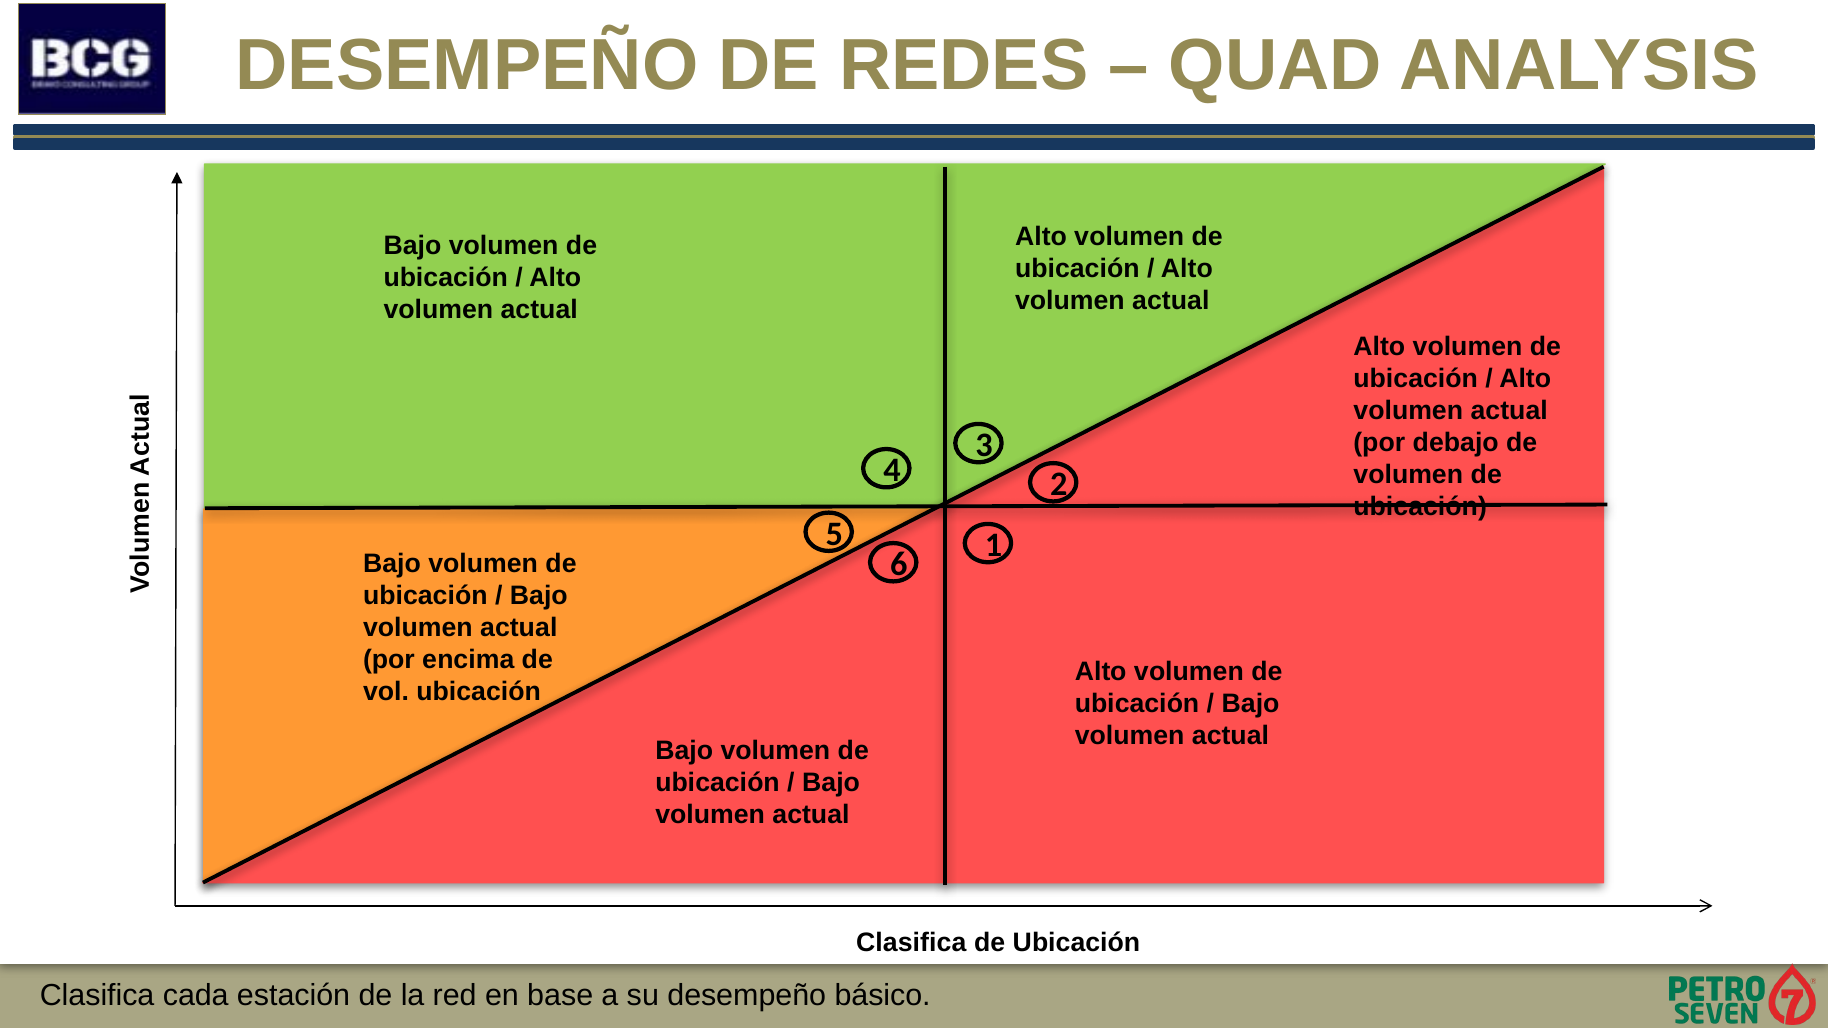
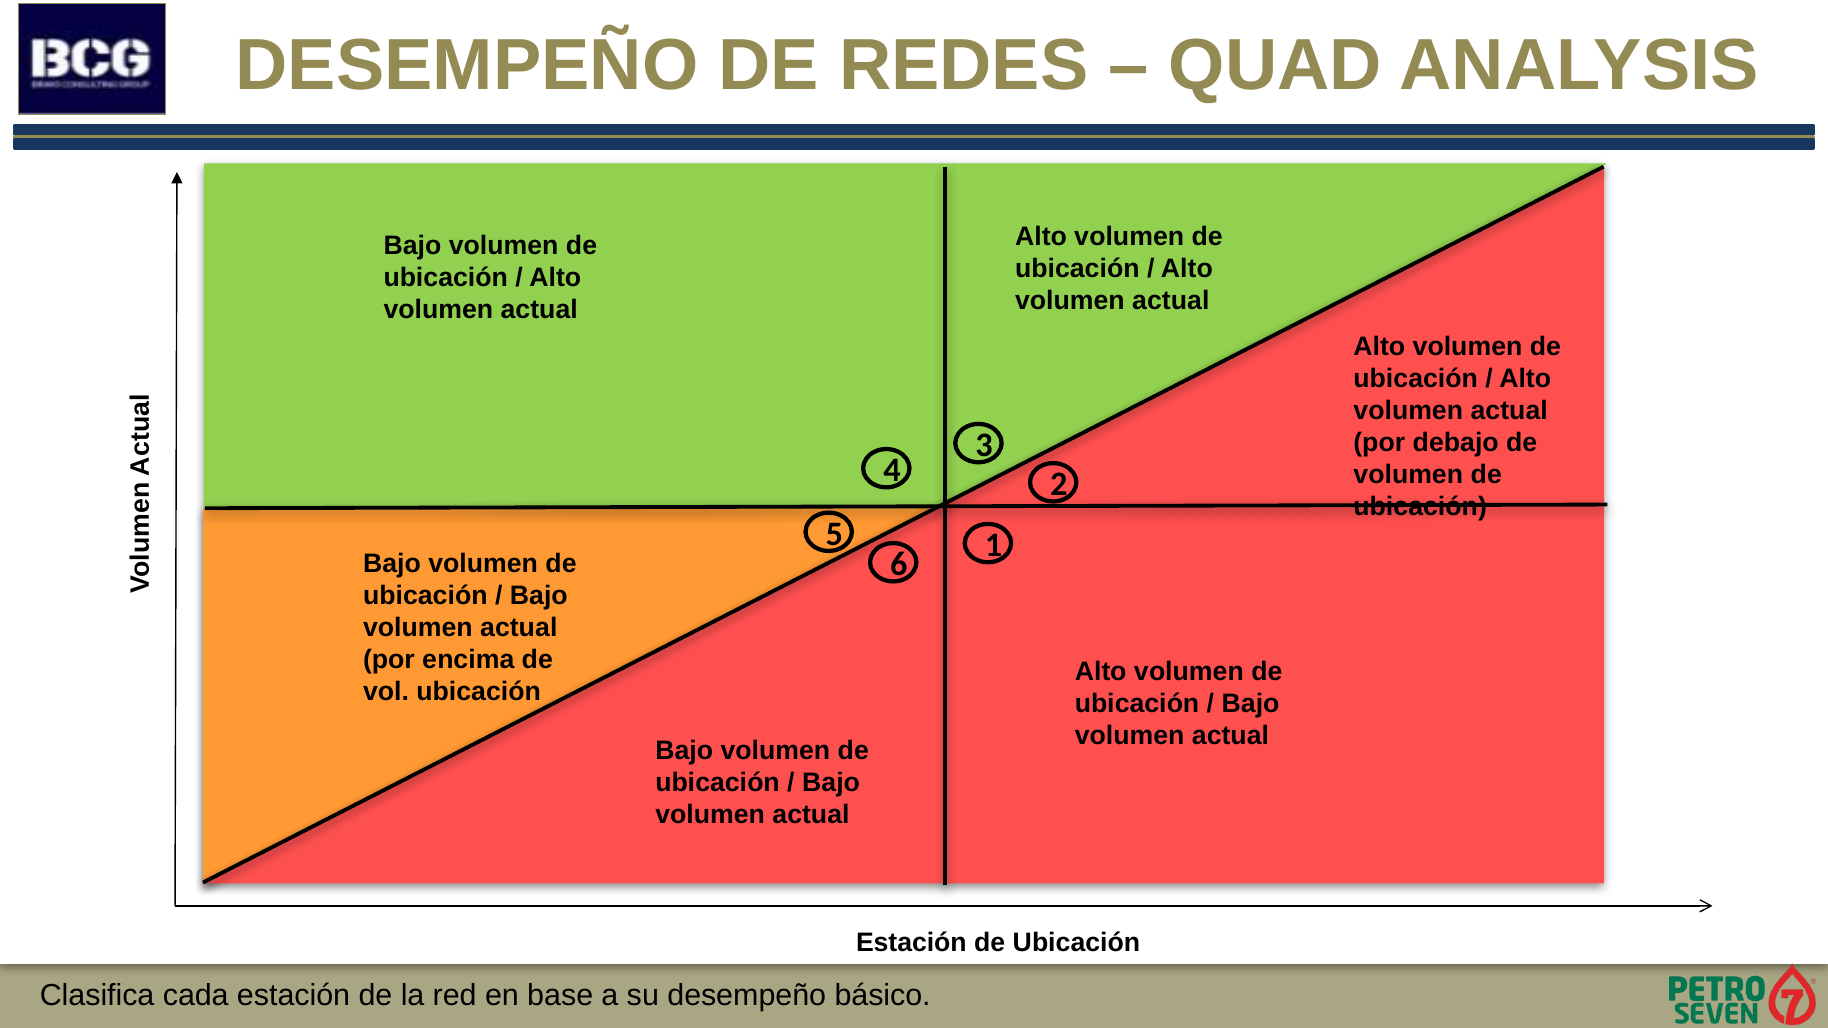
Clasifica at (911, 943): Clasifica -> Estación
